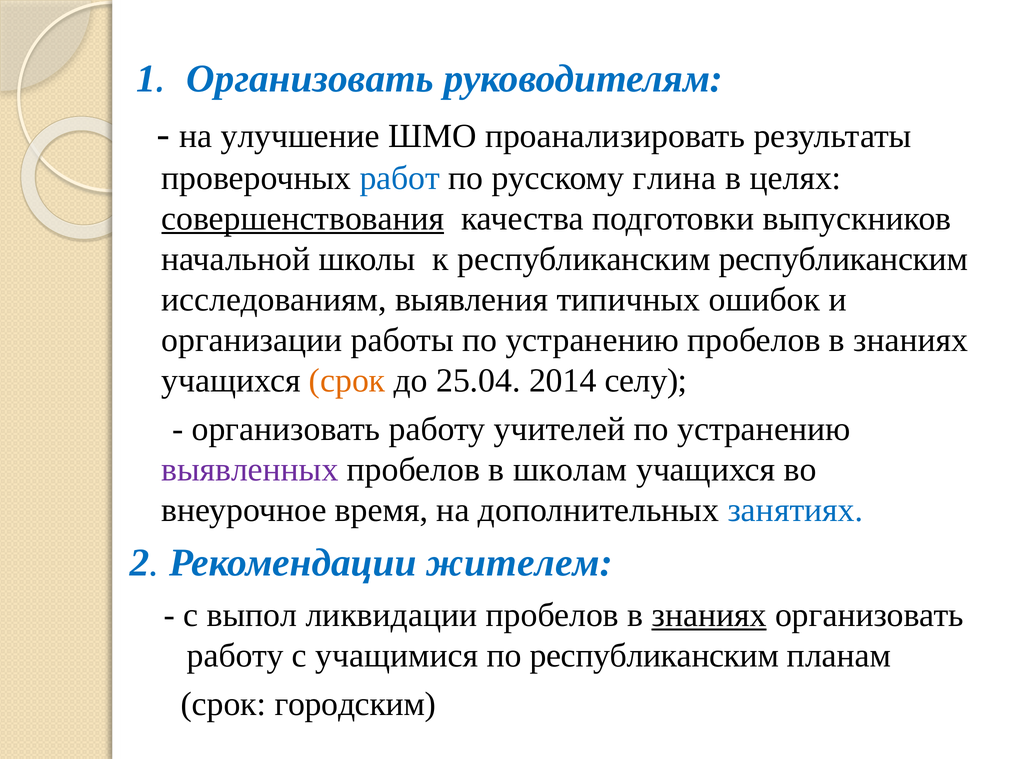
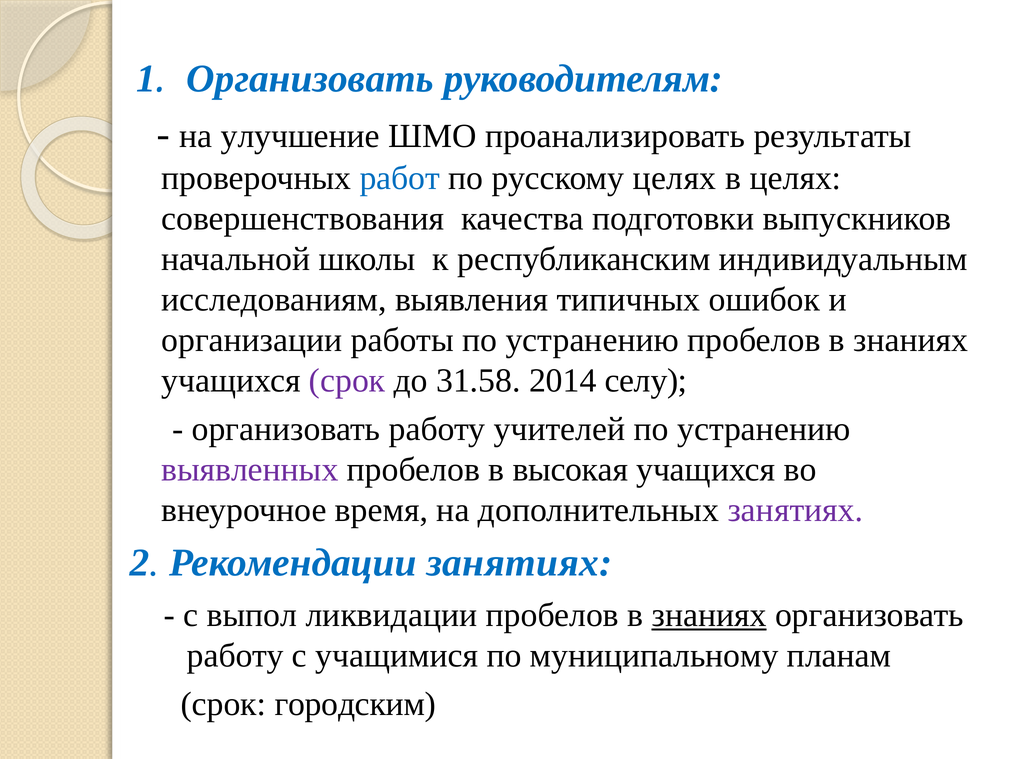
русскому глина: глина -> целях
совершенствования underline: present -> none
республиканским республиканским: республиканским -> индивидуальным
срок at (347, 381) colour: orange -> purple
25.04: 25.04 -> 31.58
школам: школам -> высокая
занятиях at (795, 511) colour: blue -> purple
Рекомендации жителем: жителем -> занятиях
по республиканским: республиканским -> муниципальному
